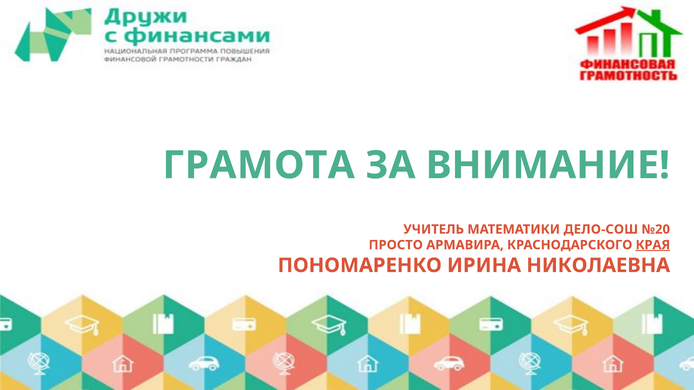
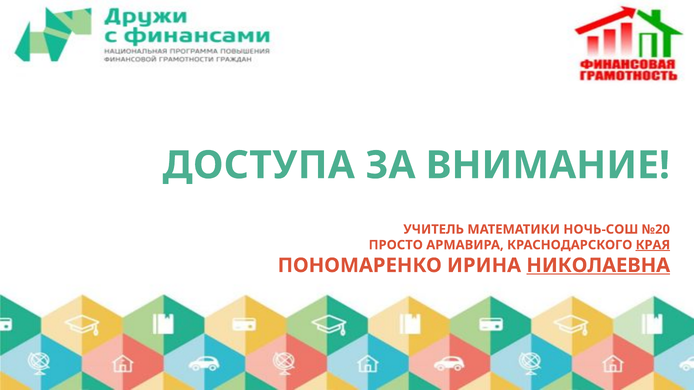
ГРАМОТА: ГРАМОТА -> ДОСТУПА
ДЕЛО-СОШ: ДЕЛО-СОШ -> НОЧЬ-СОШ
НИКОЛАЕВНА underline: none -> present
